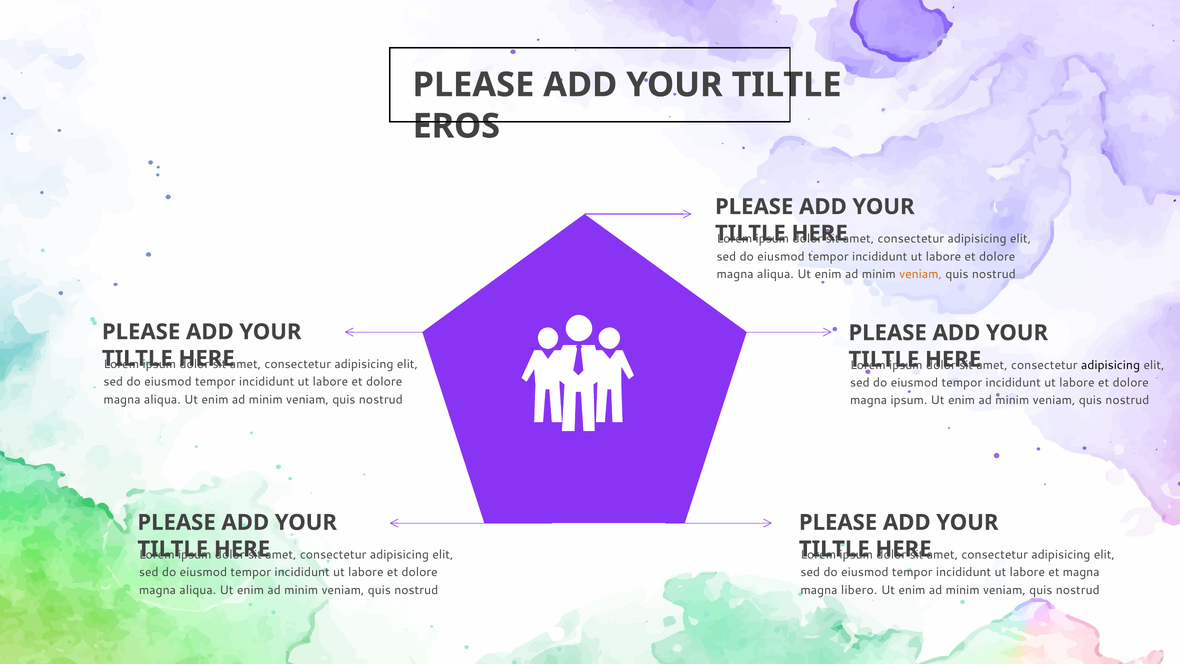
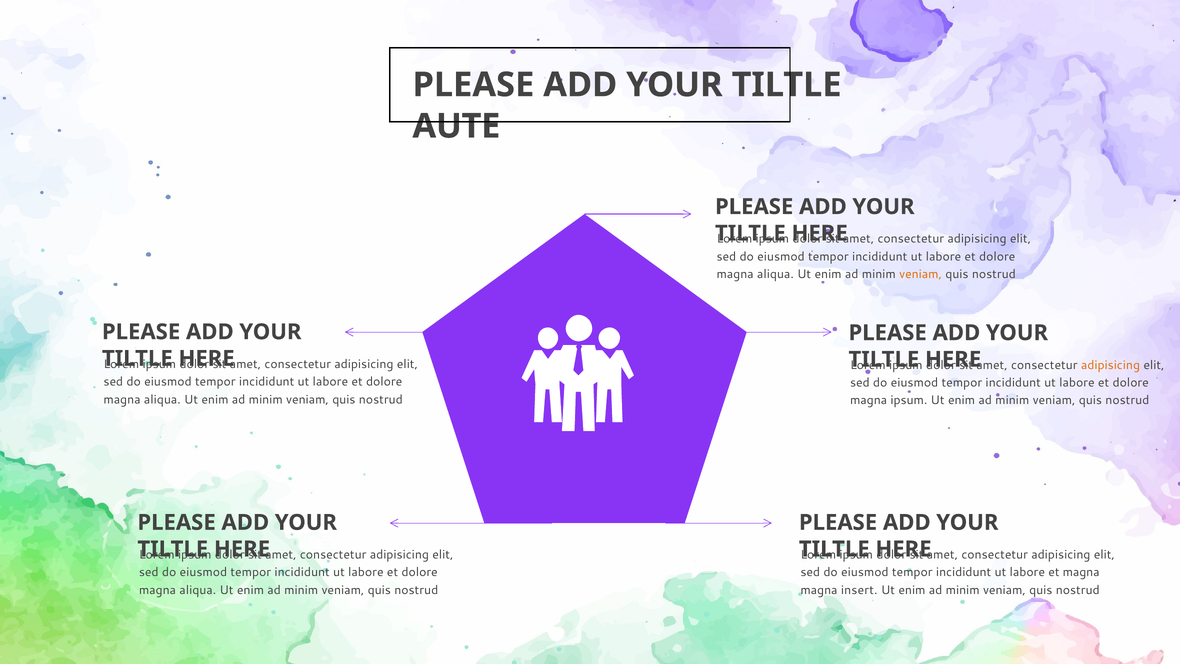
EROS: EROS -> AUTE
adipisicing at (1110, 365) colour: black -> orange
libero: libero -> insert
